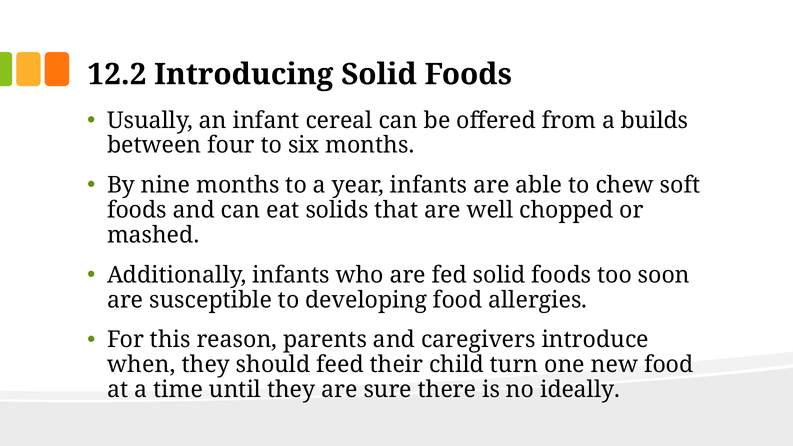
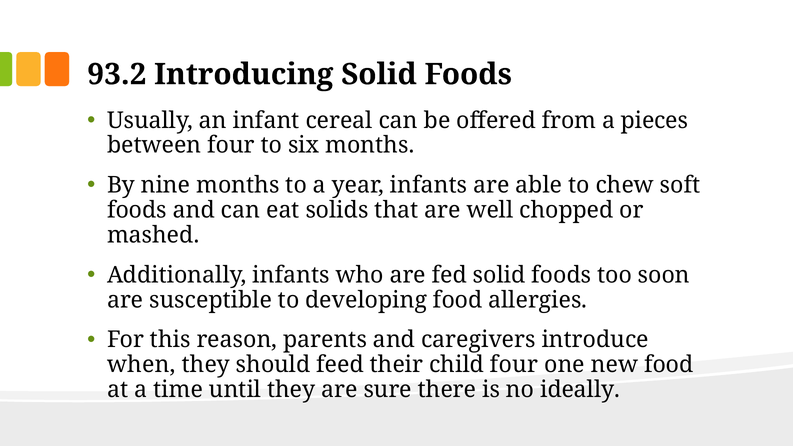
12.2: 12.2 -> 93.2
builds: builds -> pieces
child turn: turn -> four
